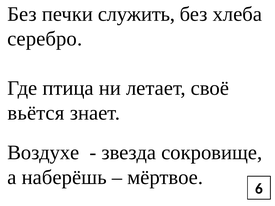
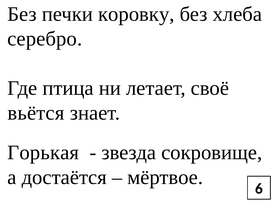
служить: служить -> коровку
Воздухе: Воздухе -> Горькая
наберёшь: наберёшь -> достаётся
